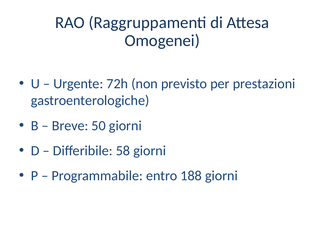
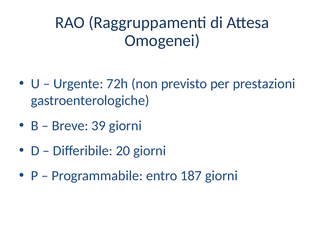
50: 50 -> 39
58: 58 -> 20
188: 188 -> 187
